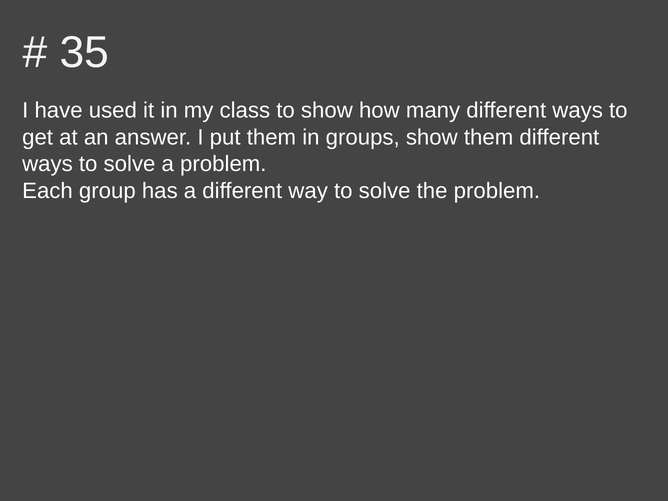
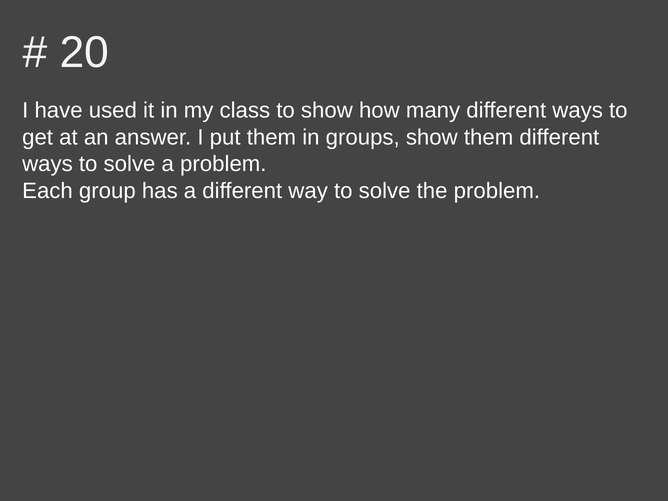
35: 35 -> 20
